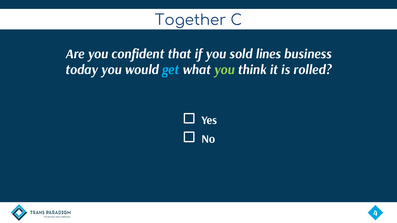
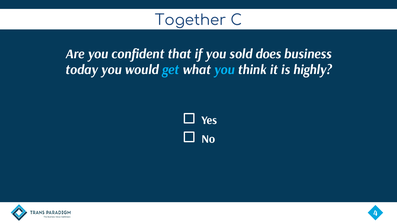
lines: lines -> does
you at (224, 70) colour: light green -> light blue
rolled: rolled -> highly
